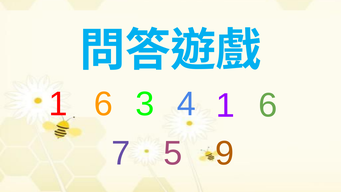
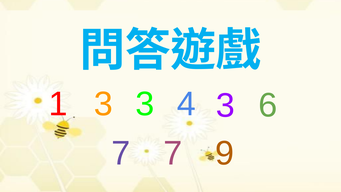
6 at (103, 104): 6 -> 3
4 1: 1 -> 3
7 5: 5 -> 7
